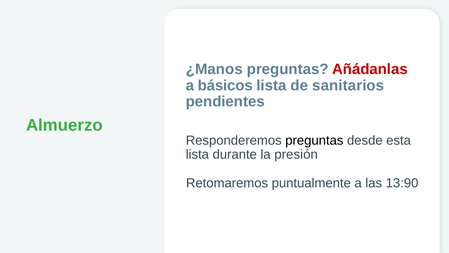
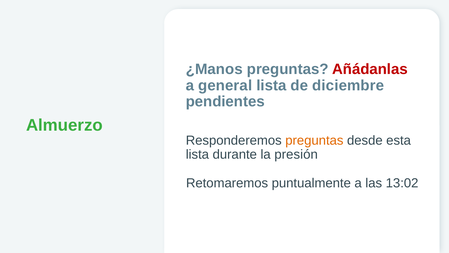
básicos: básicos -> general
sanitarios: sanitarios -> diciembre
preguntas at (314, 140) colour: black -> orange
13:90: 13:90 -> 13:02
